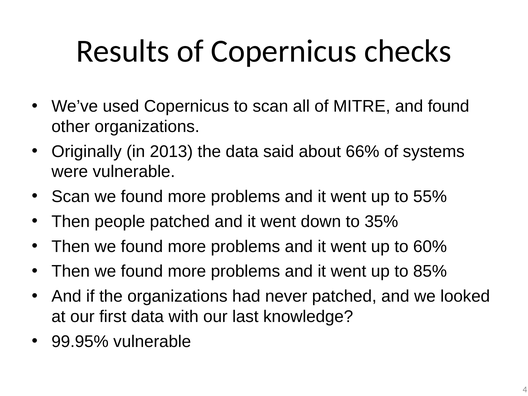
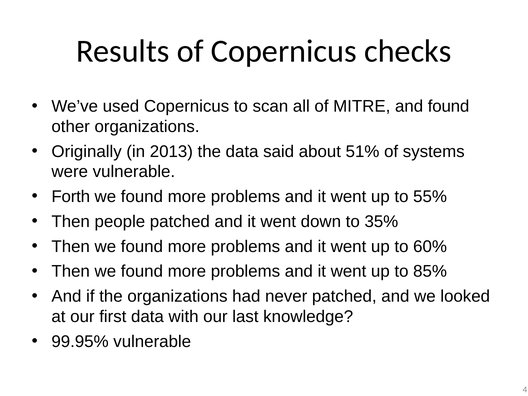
66%: 66% -> 51%
Scan at (71, 197): Scan -> Forth
